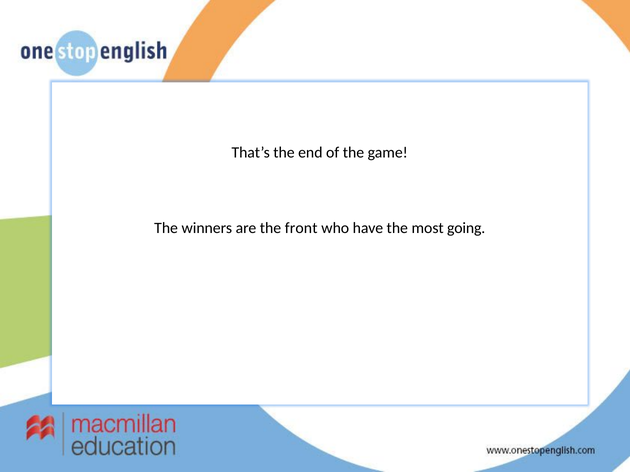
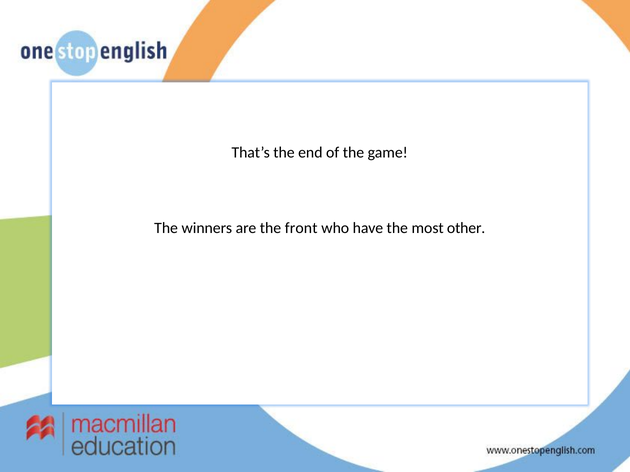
going: going -> other
